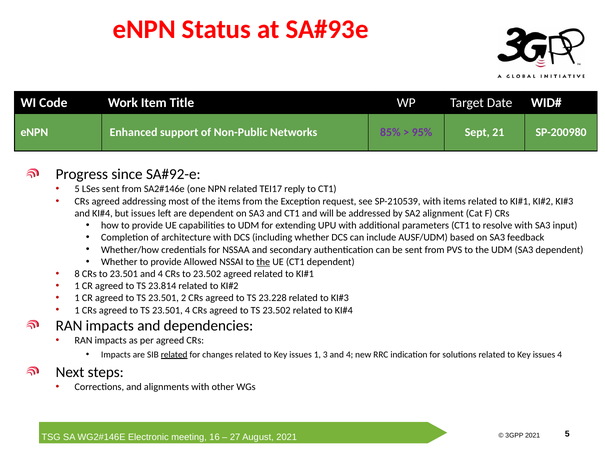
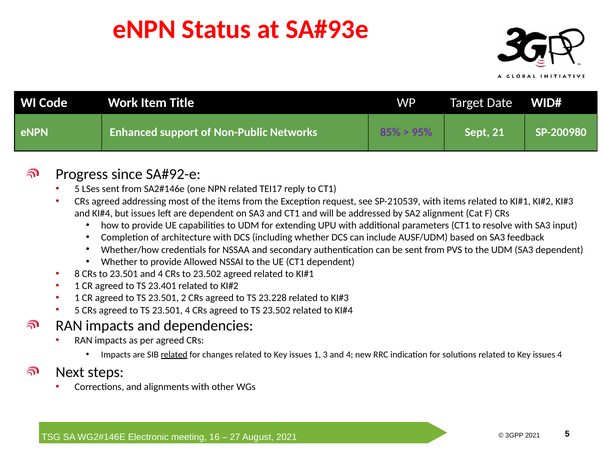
the at (263, 262) underline: present -> none
23.814: 23.814 -> 23.401
1 at (77, 310): 1 -> 5
